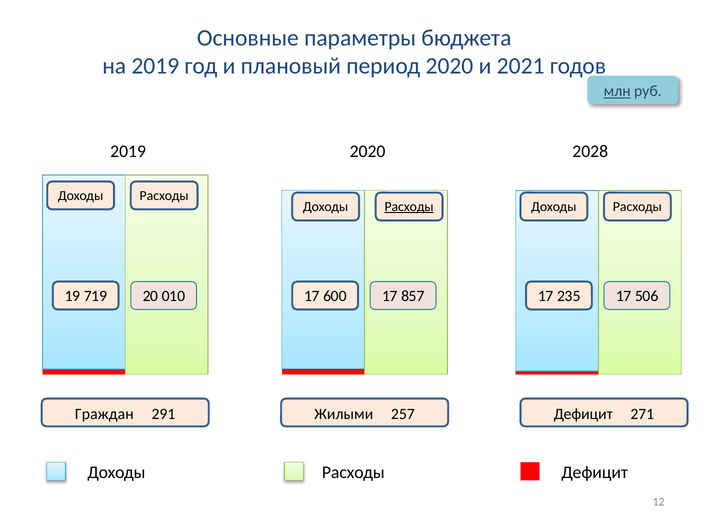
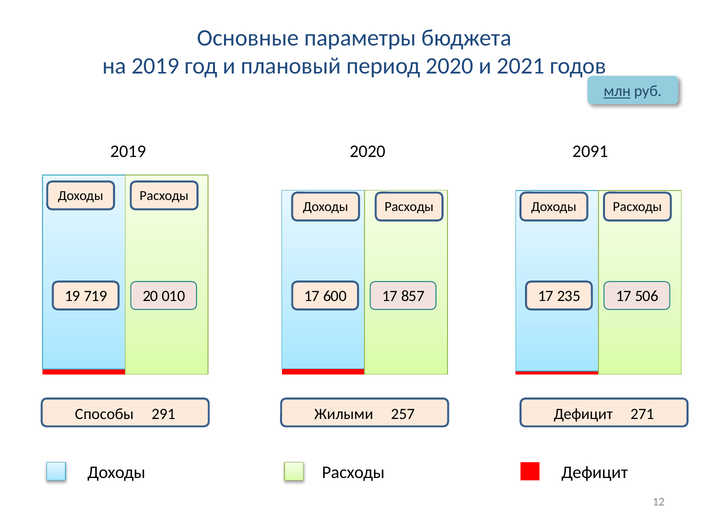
2028: 2028 -> 2091
Расходы at (409, 207) underline: present -> none
Граждан: Граждан -> Способы
